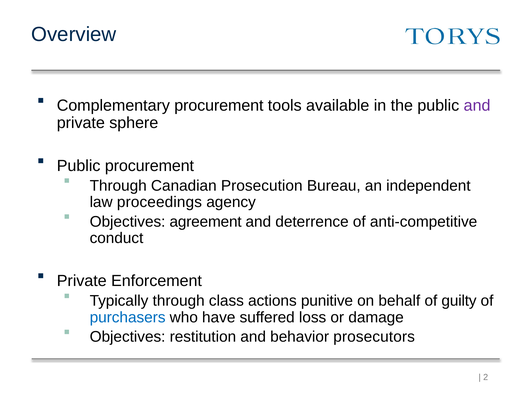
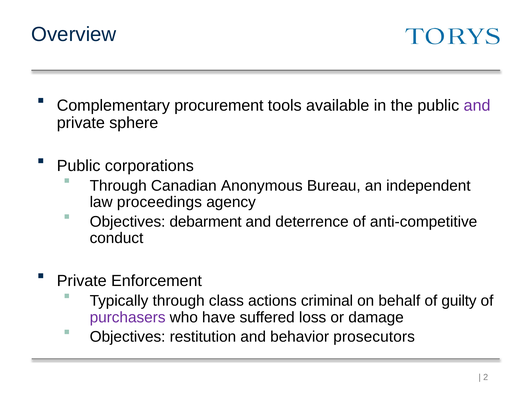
Public procurement: procurement -> corporations
Prosecution: Prosecution -> Anonymous
agreement: agreement -> debarment
punitive: punitive -> criminal
purchasers colour: blue -> purple
